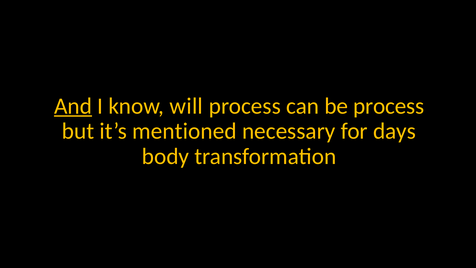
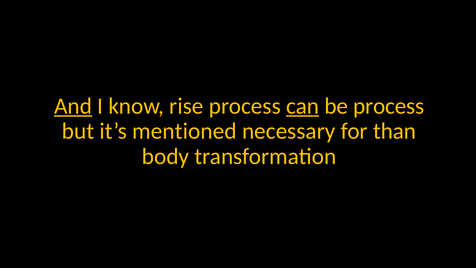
will: will -> rise
can underline: none -> present
days: days -> than
